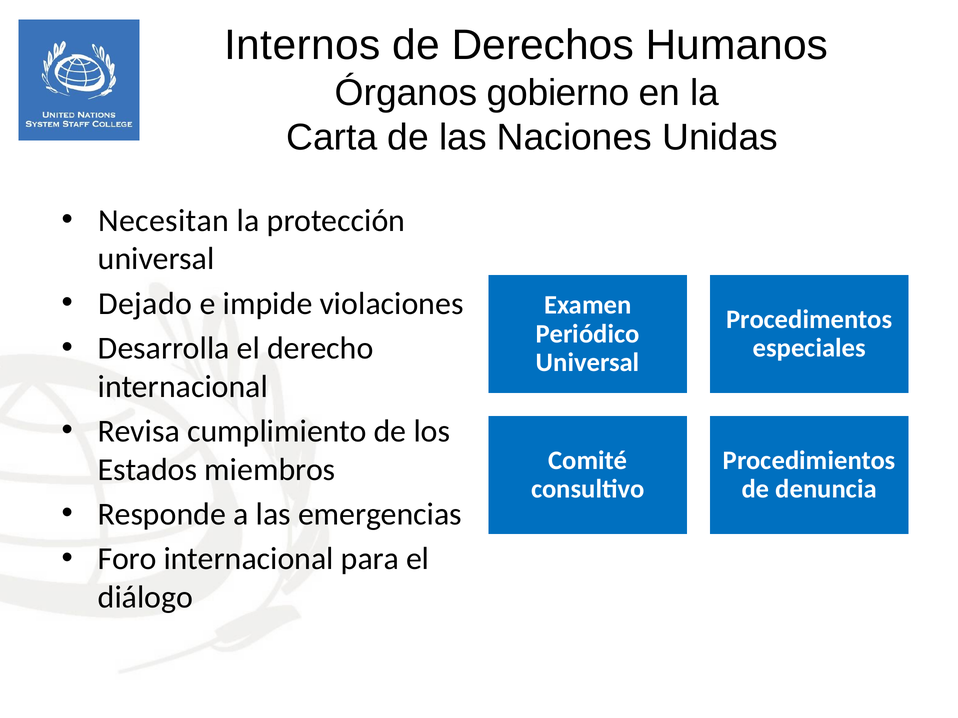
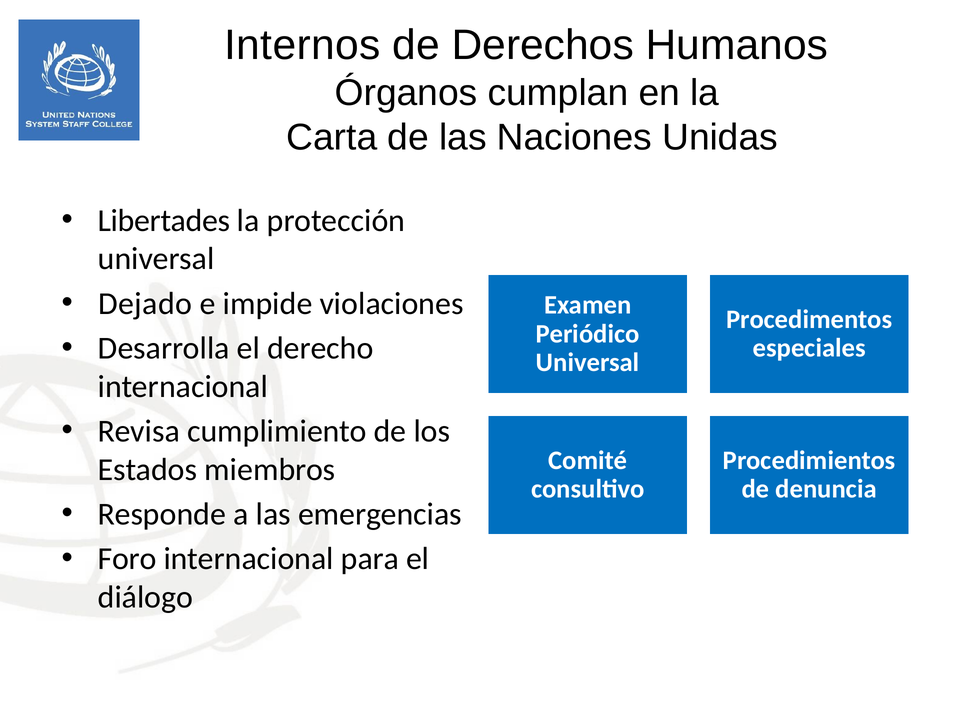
gobierno: gobierno -> cumplan
Necesitan: Necesitan -> Libertades
